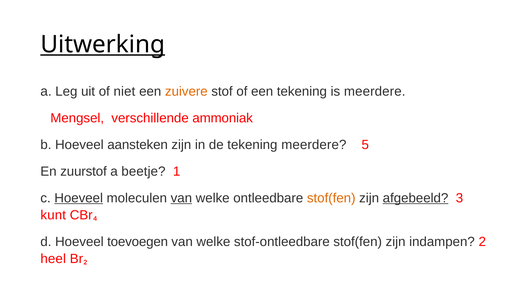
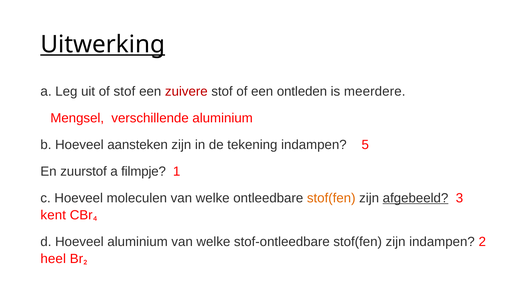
of niet: niet -> stof
zuivere colour: orange -> red
een tekening: tekening -> ontleden
verschillende ammoniak: ammoniak -> aluminium
tekening meerdere: meerdere -> indampen
beetje: beetje -> filmpje
Hoeveel at (79, 198) underline: present -> none
van at (181, 198) underline: present -> none
kunt: kunt -> kent
Hoeveel toevoegen: toevoegen -> aluminium
